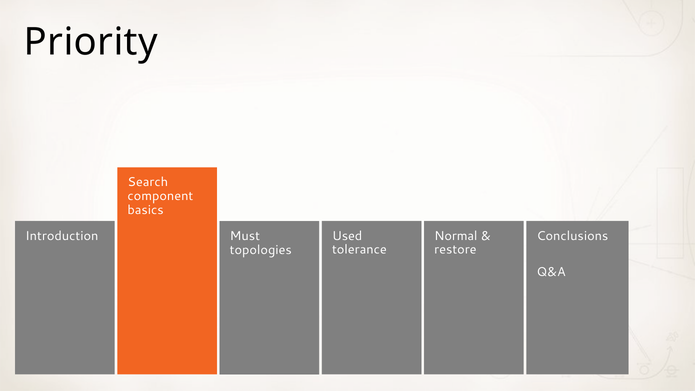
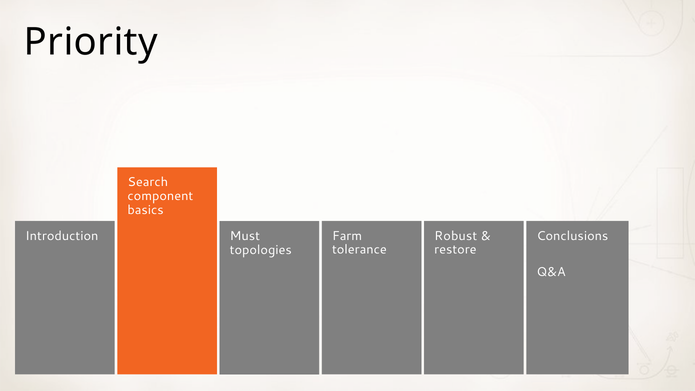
Used: Used -> Farm
Normal: Normal -> Robust
